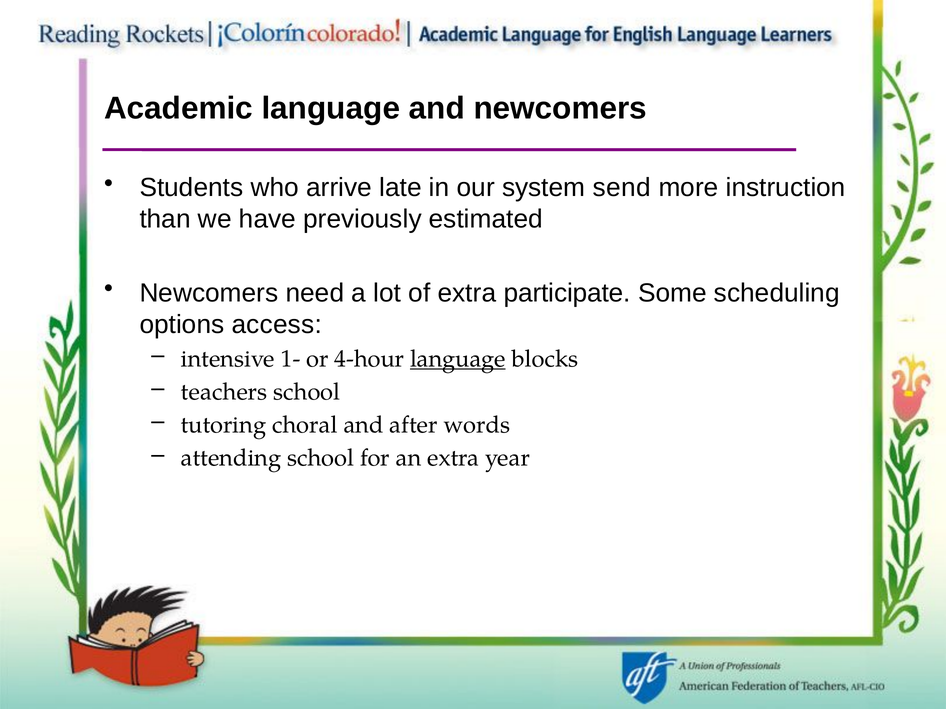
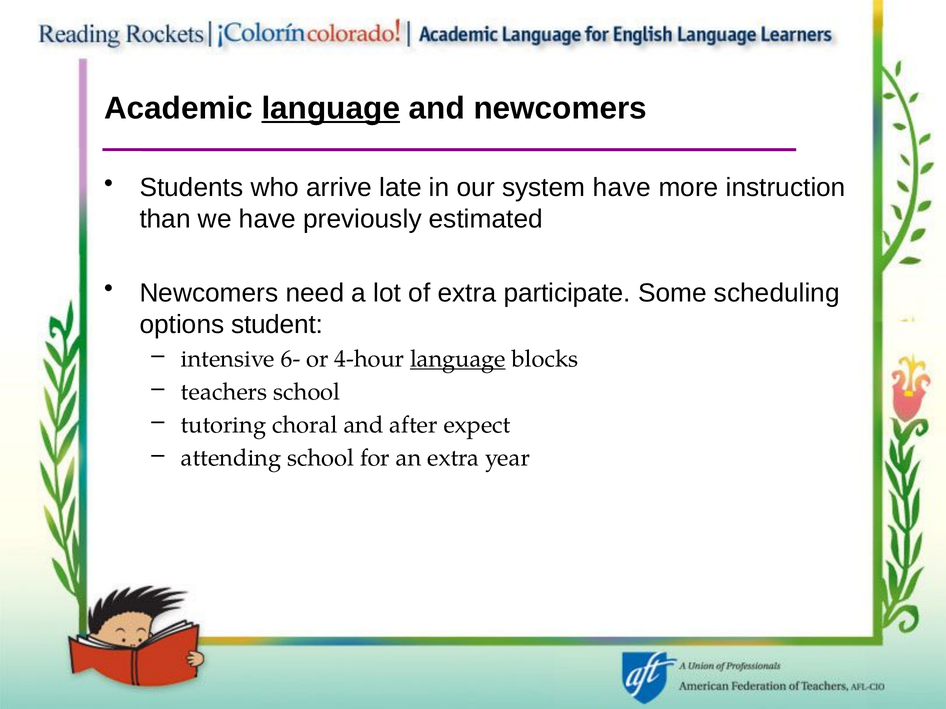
language at (331, 109) underline: none -> present
system send: send -> have
access: access -> student
1-: 1- -> 6-
words: words -> expect
